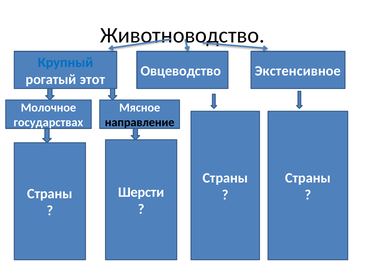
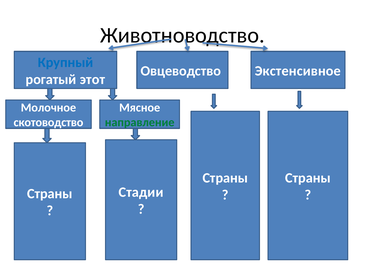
государствах: государствах -> скотоводство
направление colour: black -> green
Шерсти: Шерсти -> Стадии
